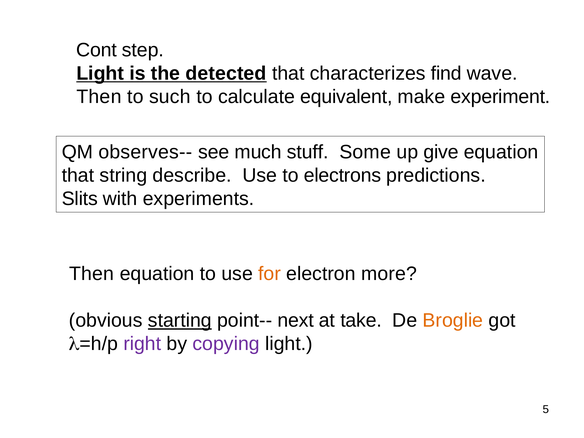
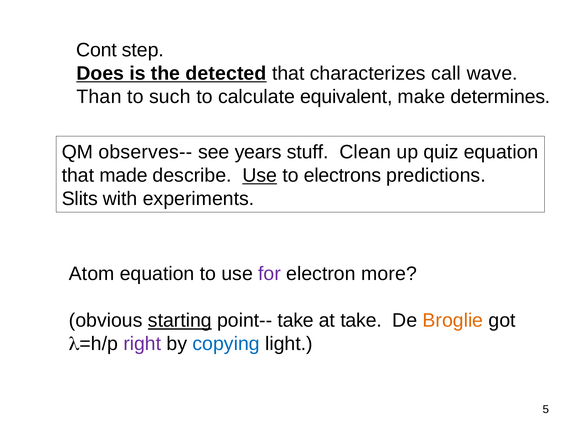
Light at (100, 73): Light -> Does
find: find -> call
Then at (99, 97): Then -> Than
experiment: experiment -> determines
much: much -> years
Some: Some -> Clean
give: give -> quiz
string: string -> made
Use at (260, 176) underline: none -> present
Then at (92, 274): Then -> Atom
for colour: orange -> purple
point-- next: next -> take
copying colour: purple -> blue
